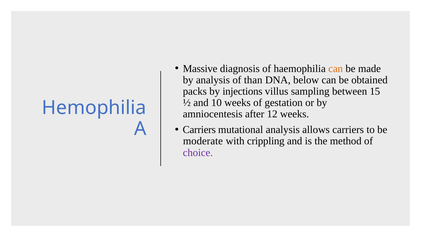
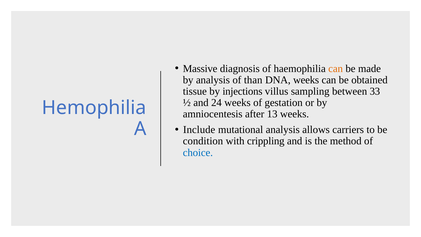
DNA below: below -> weeks
packs: packs -> tissue
15: 15 -> 33
10: 10 -> 24
12: 12 -> 13
Carriers at (199, 130): Carriers -> Include
moderate: moderate -> condition
choice colour: purple -> blue
